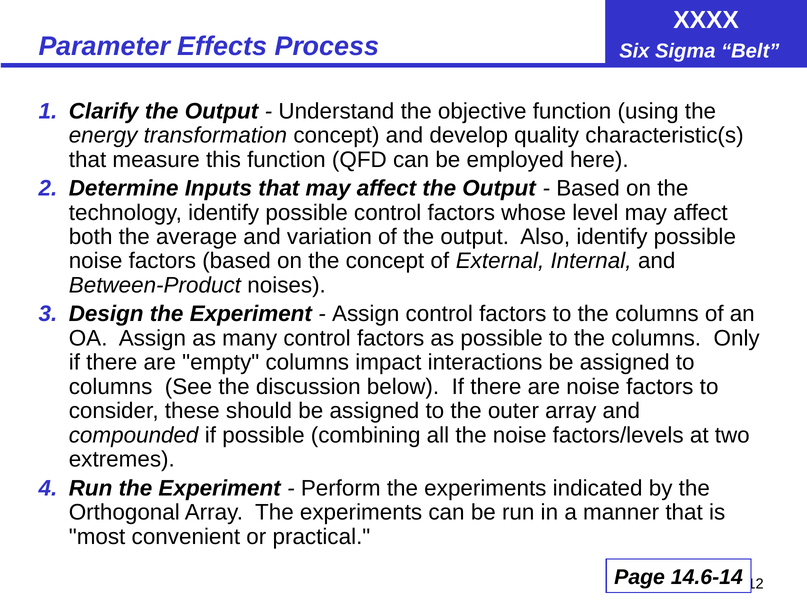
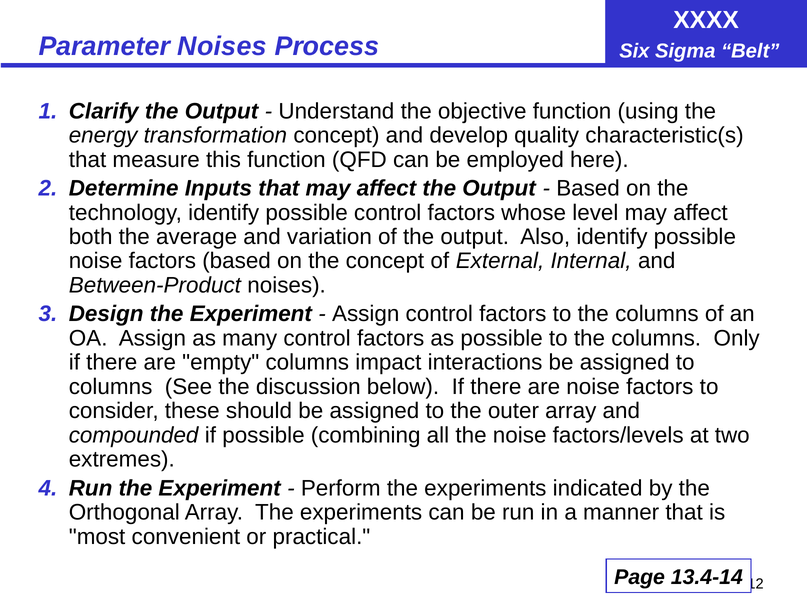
Parameter Effects: Effects -> Noises
14.6-14: 14.6-14 -> 13.4-14
